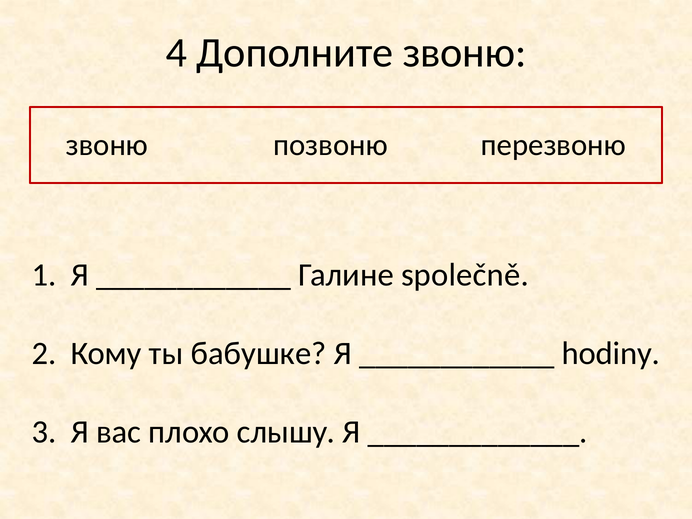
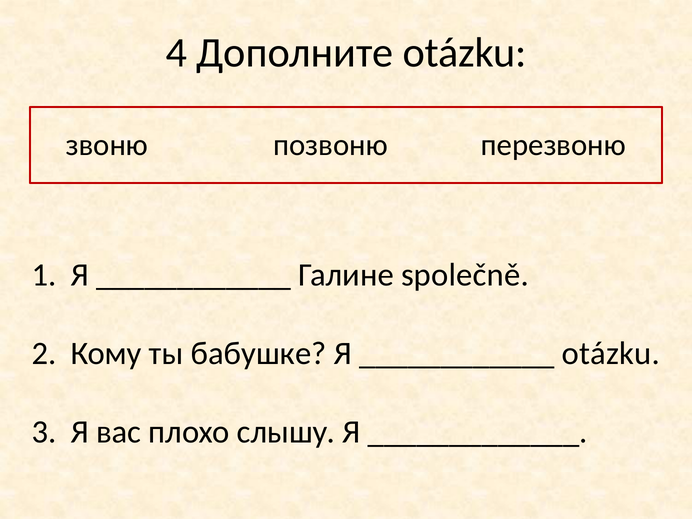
Дополните звоню: звоню -> otázku
hodiny at (611, 353): hodiny -> otázku
